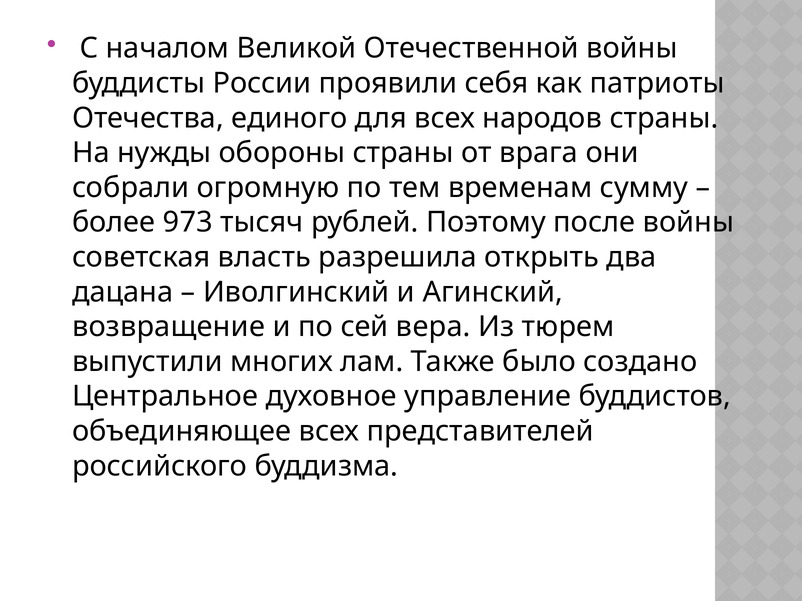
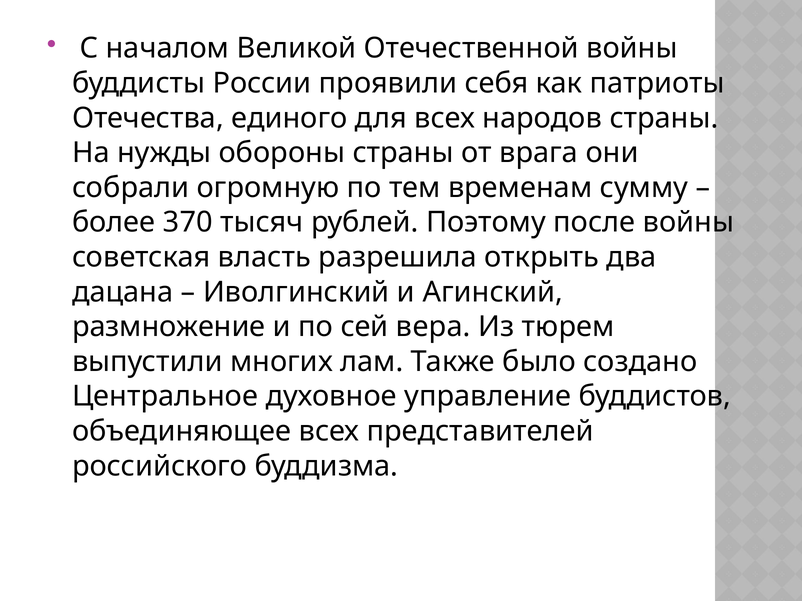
973: 973 -> 370
возвращение: возвращение -> размножение
